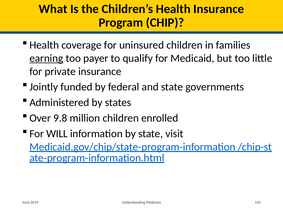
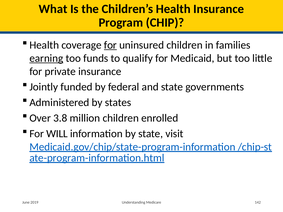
for at (110, 45) underline: none -> present
payer: payer -> funds
9.8: 9.8 -> 3.8
